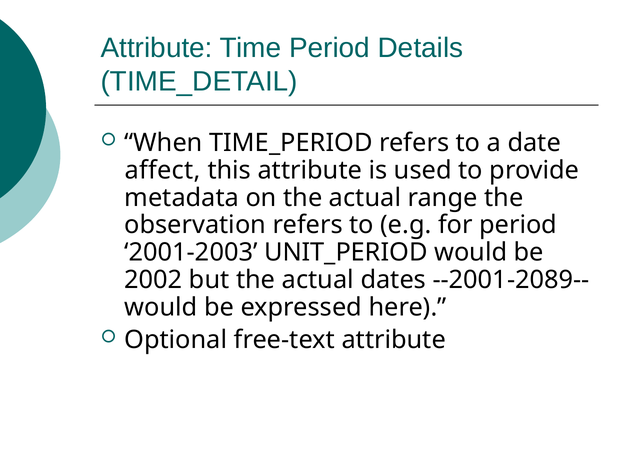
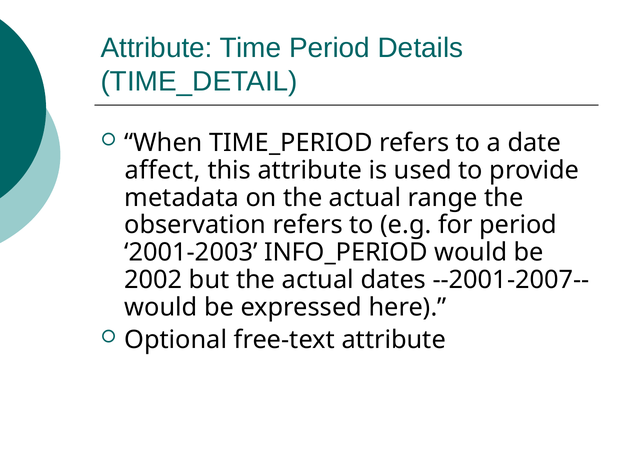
UNIT_PERIOD: UNIT_PERIOD -> INFO_PERIOD
--2001-2089--: --2001-2089-- -> --2001-2007--
